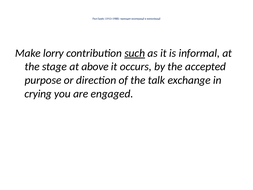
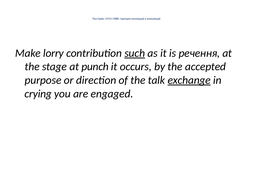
informal: informal -> речення
above: above -> punch
exchange underline: none -> present
